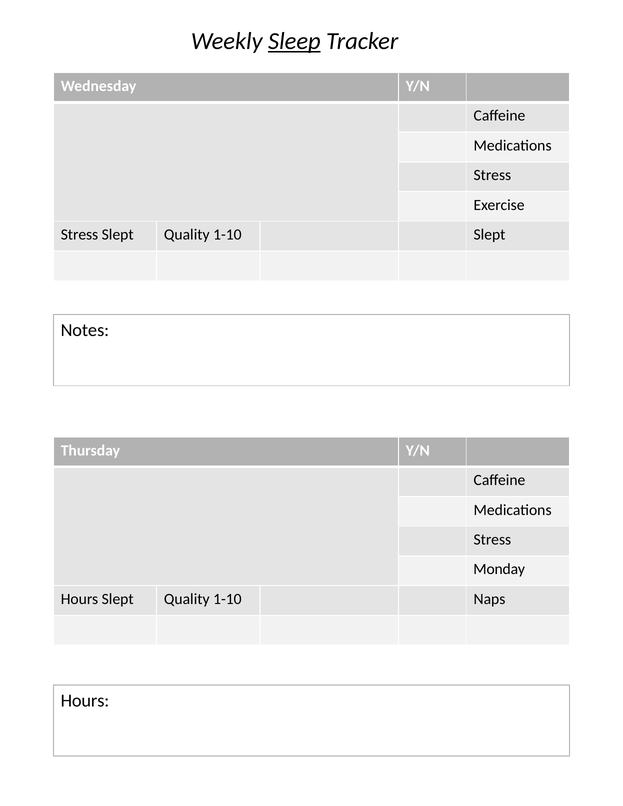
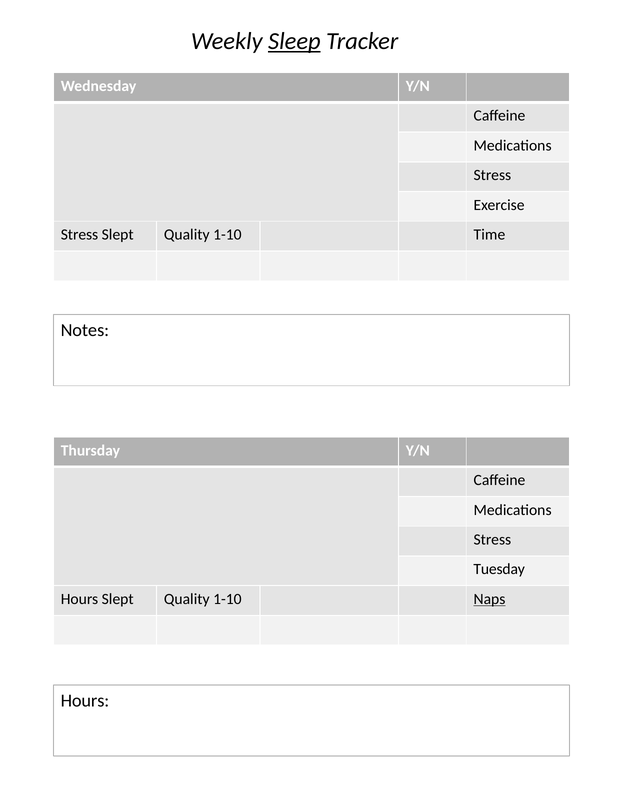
1-10 Slept: Slept -> Time
Monday: Monday -> Tuesday
Naps underline: none -> present
